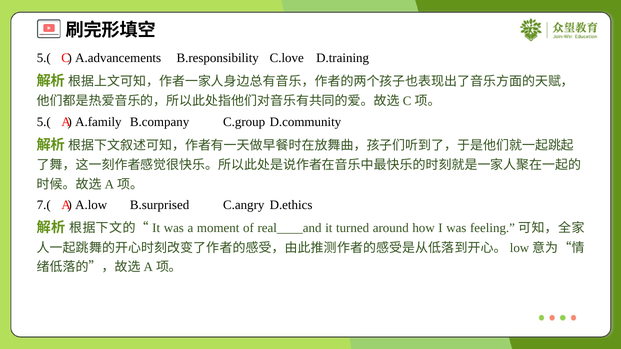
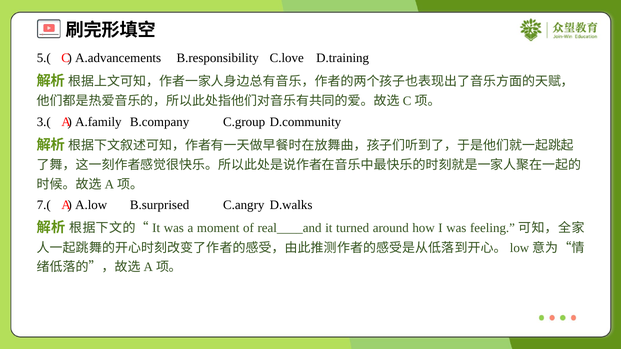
5.( at (44, 122): 5.( -> 3.(
D.ethics: D.ethics -> D.walks
